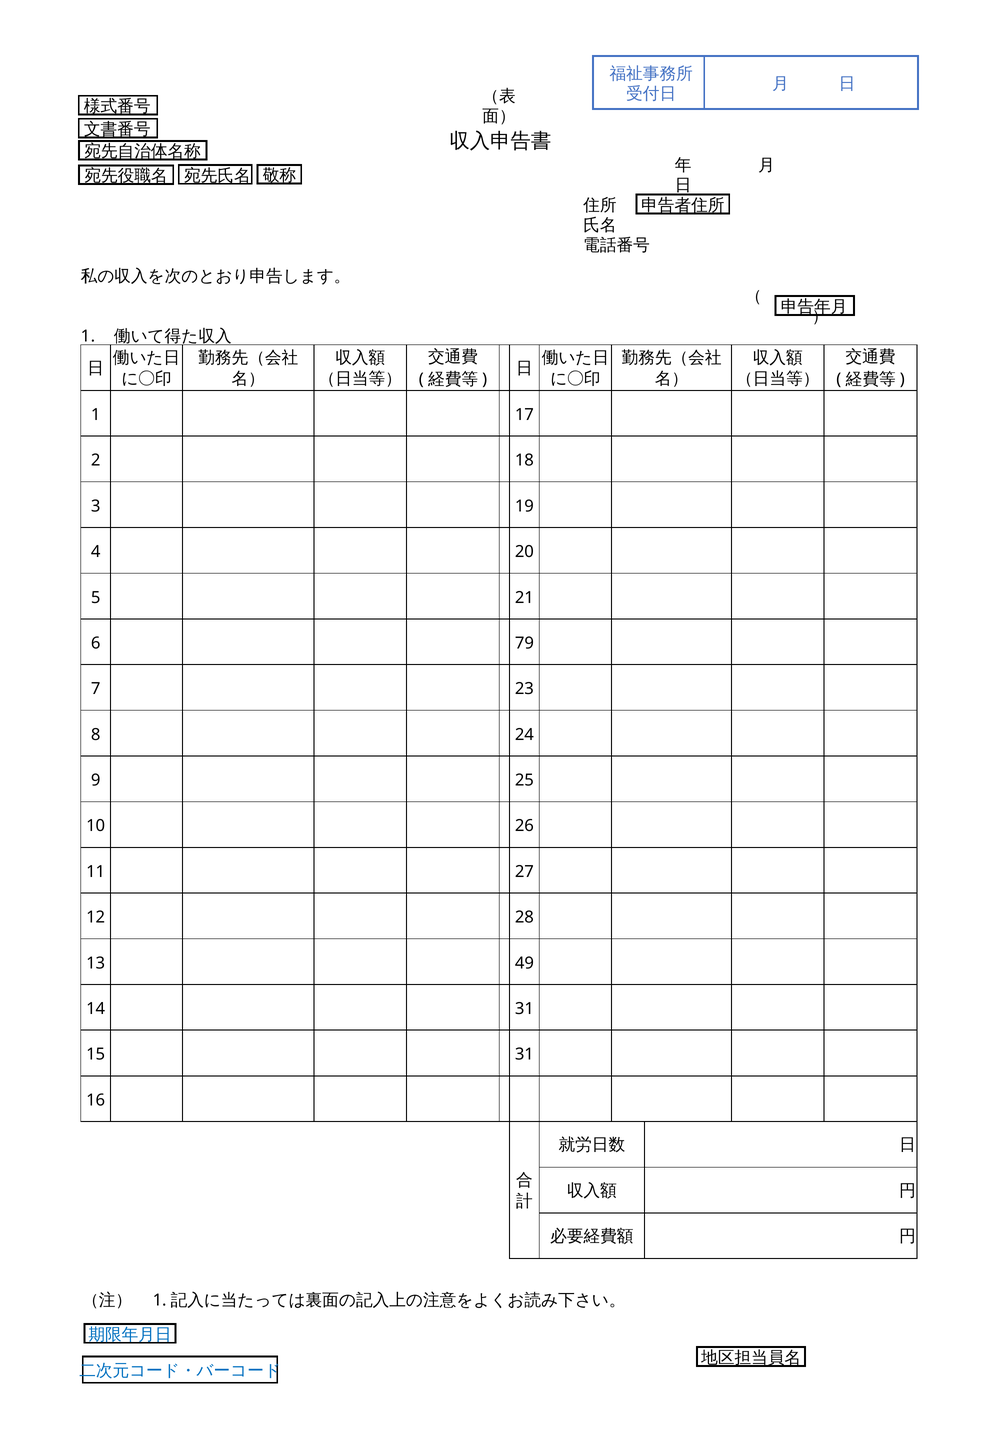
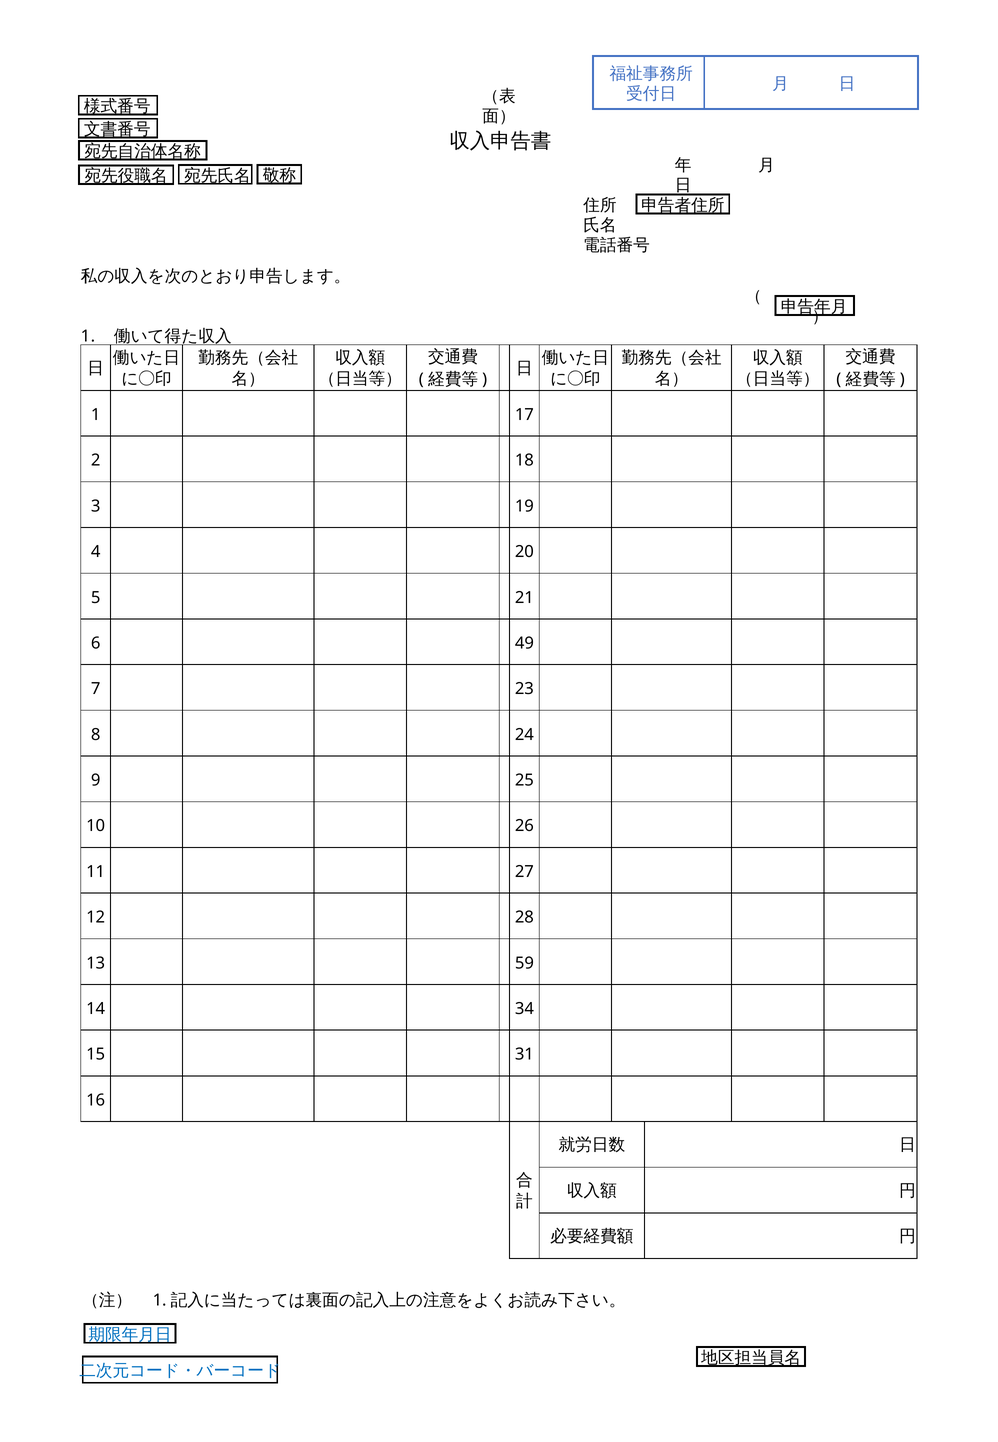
79: 79 -> 49
49: 49 -> 59
14 31: 31 -> 34
